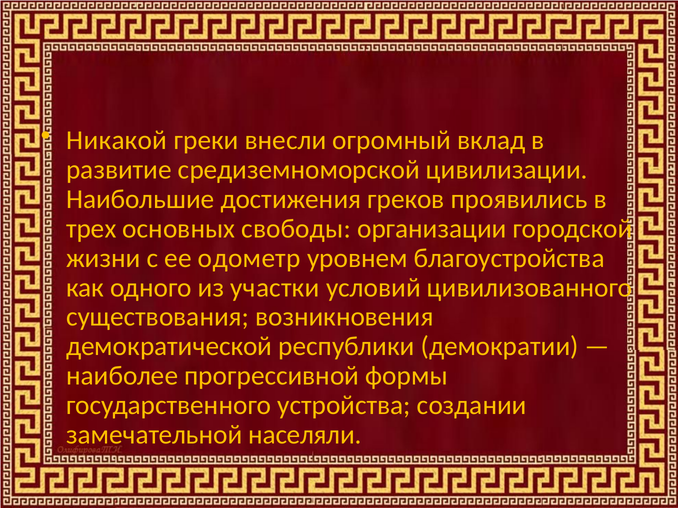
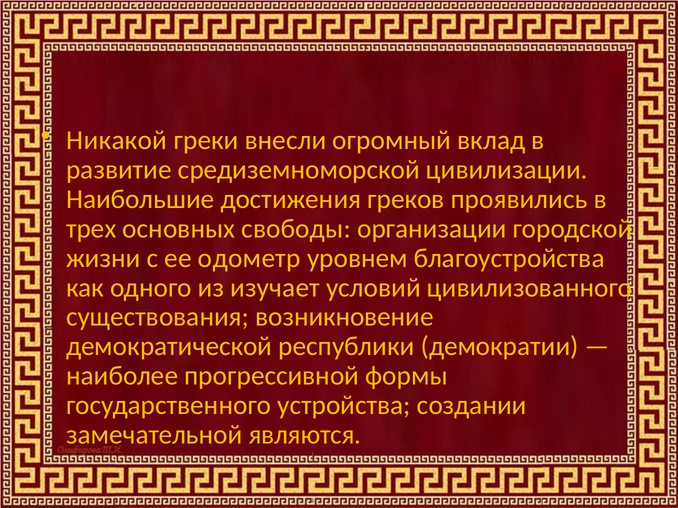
участки: участки -> изучает
возникновения: возникновения -> возникновение
населяли: населяли -> являются
